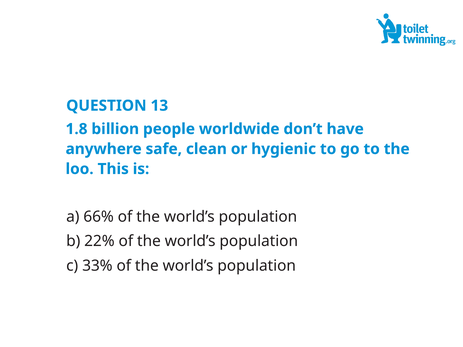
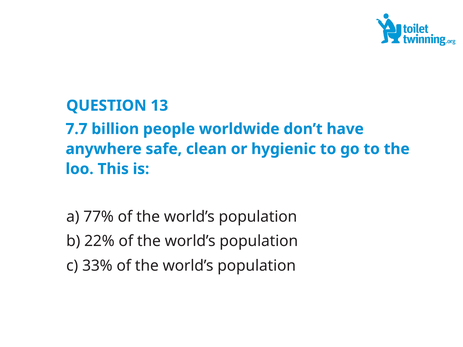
1.8: 1.8 -> 7.7
66%: 66% -> 77%
